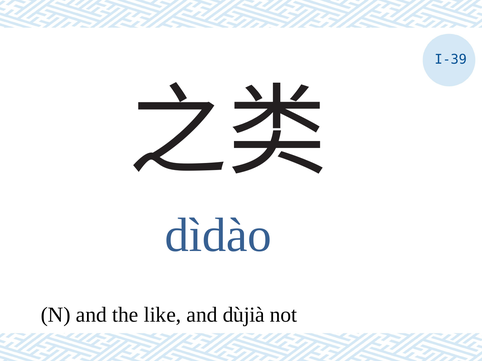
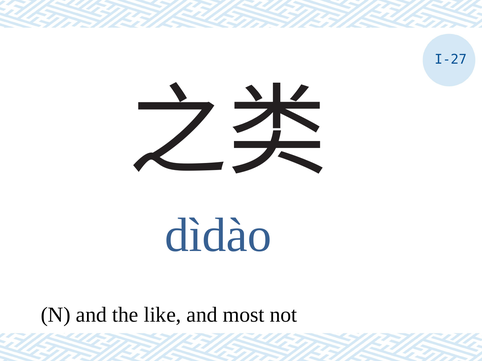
I-39: I-39 -> I-27
dùjià: dùjià -> most
